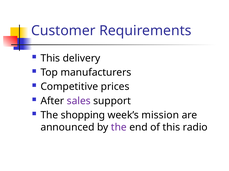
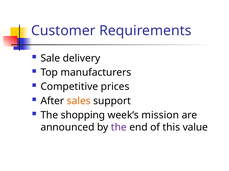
This at (50, 59): This -> Sale
sales colour: purple -> orange
radio: radio -> value
